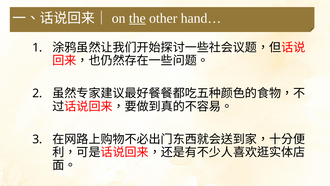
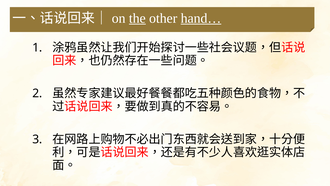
hand… underline: none -> present
